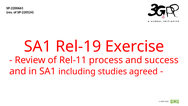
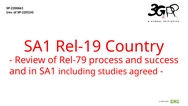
Exercise: Exercise -> Country
Rel-11: Rel-11 -> Rel-79
